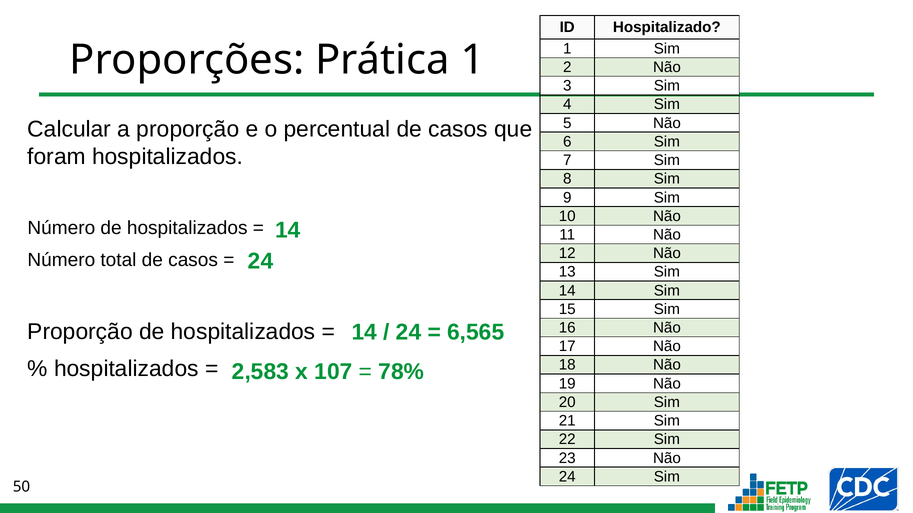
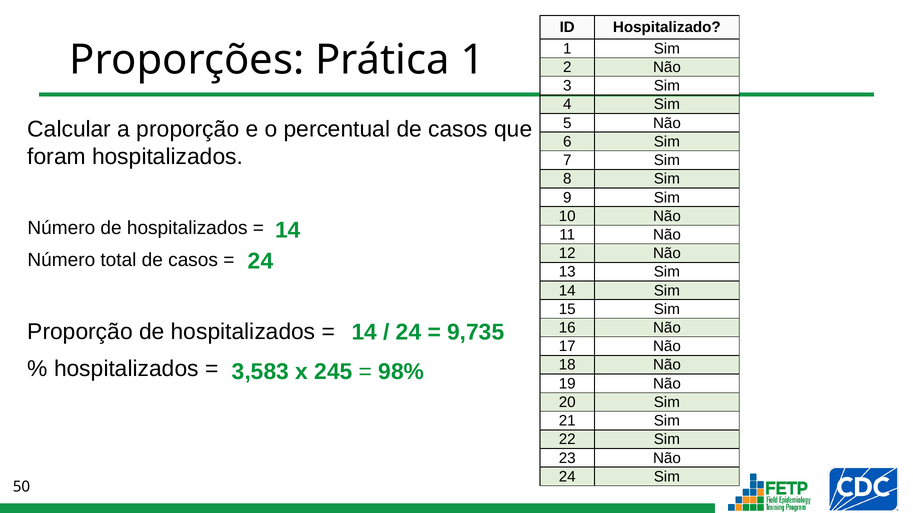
6,565: 6,565 -> 9,735
2,583: 2,583 -> 3,583
107: 107 -> 245
78%: 78% -> 98%
